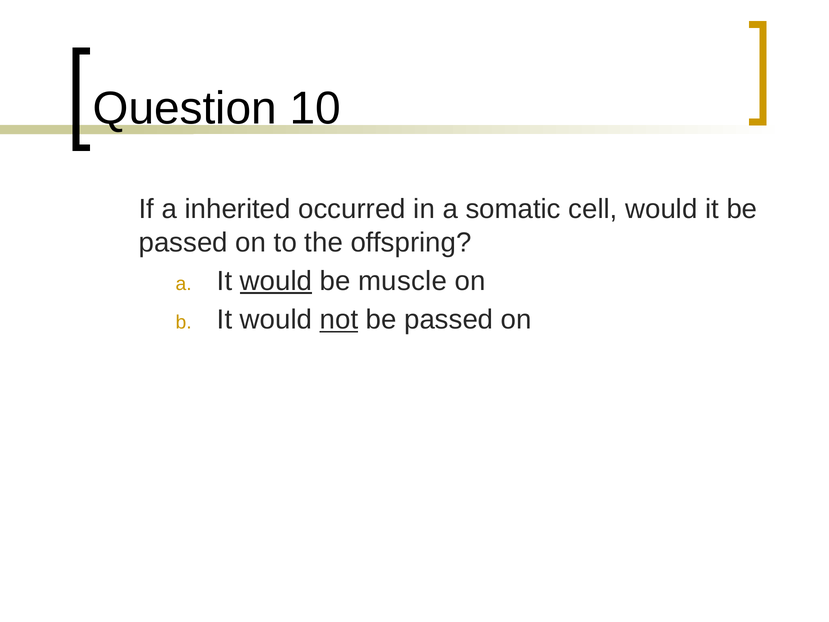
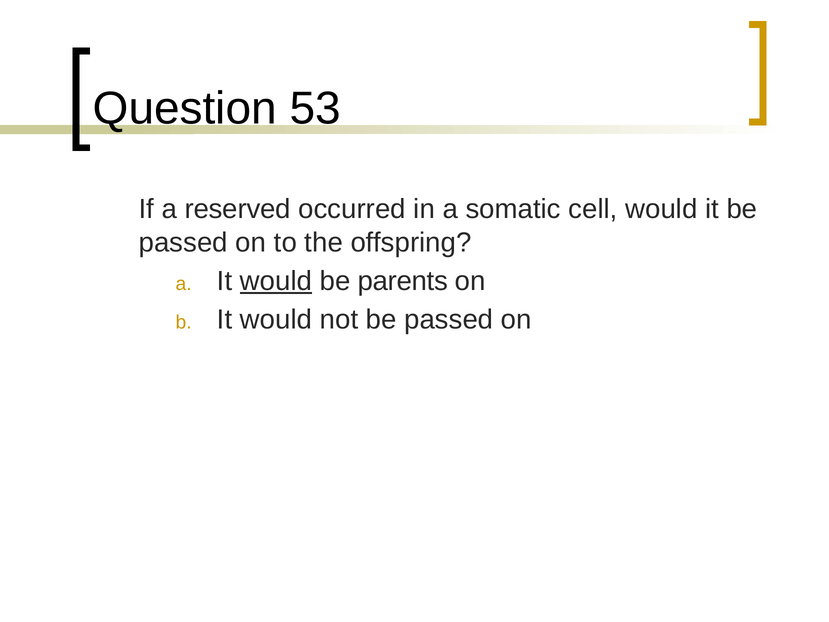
10: 10 -> 53
inherited: inherited -> reserved
muscle: muscle -> parents
not underline: present -> none
